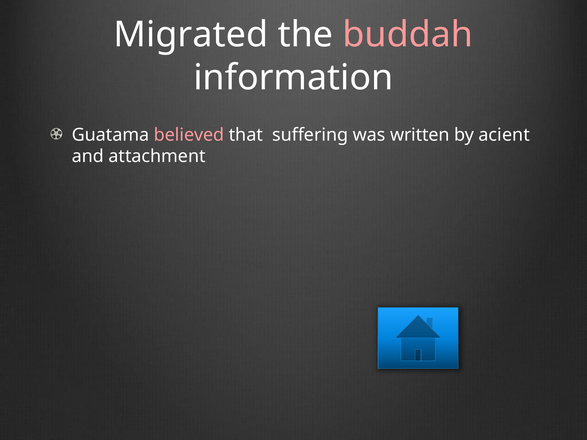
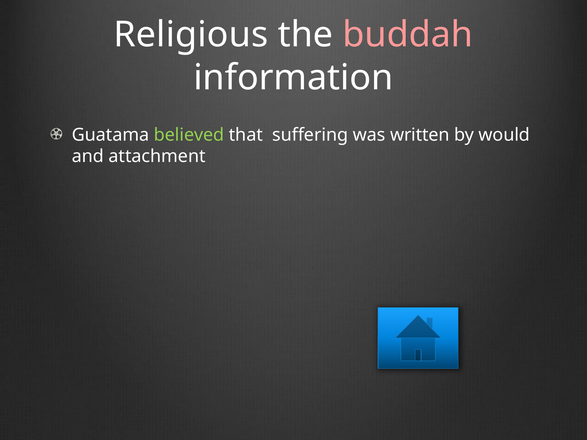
Migrated: Migrated -> Religious
believed colour: pink -> light green
acient: acient -> would
